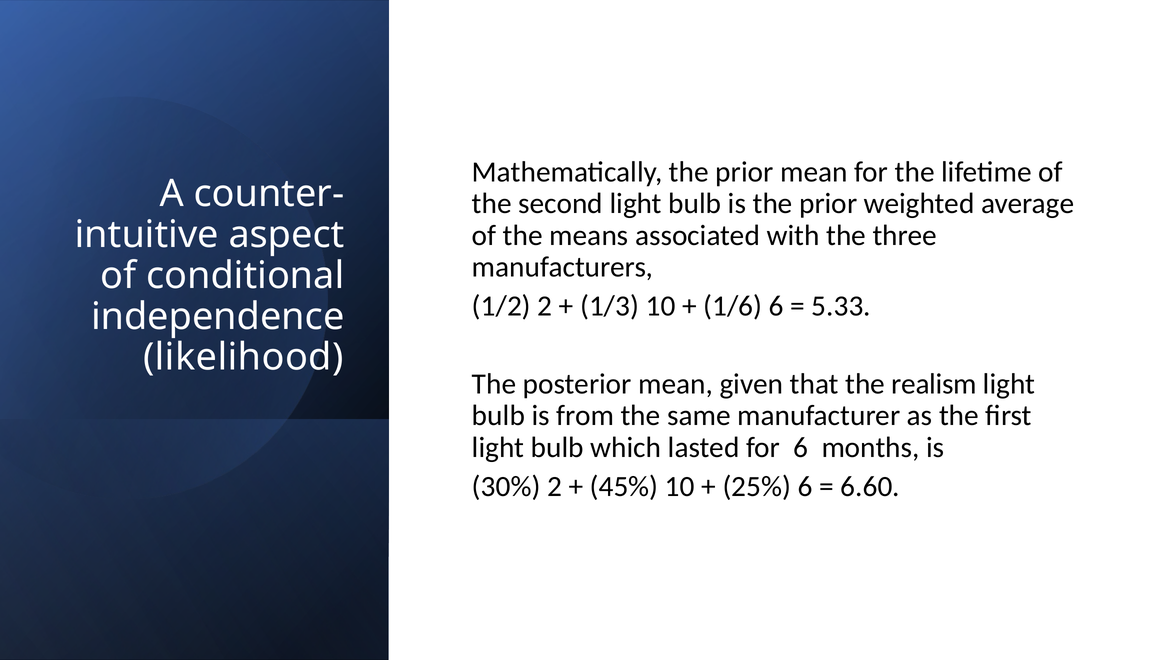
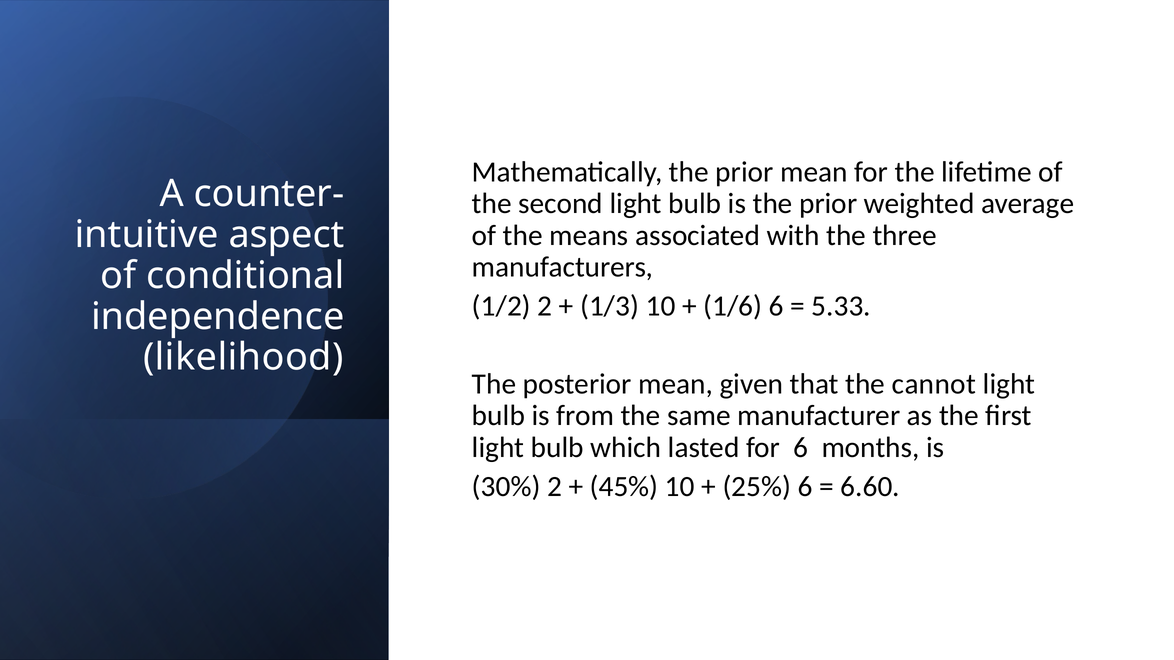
realism: realism -> cannot
